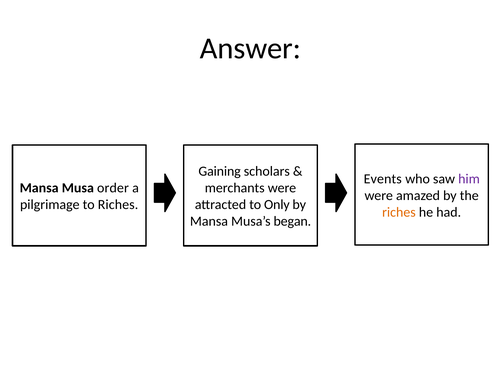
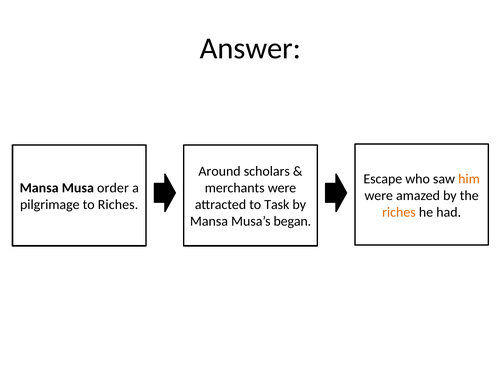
Gaining: Gaining -> Around
Events: Events -> Escape
him colour: purple -> orange
Only: Only -> Task
